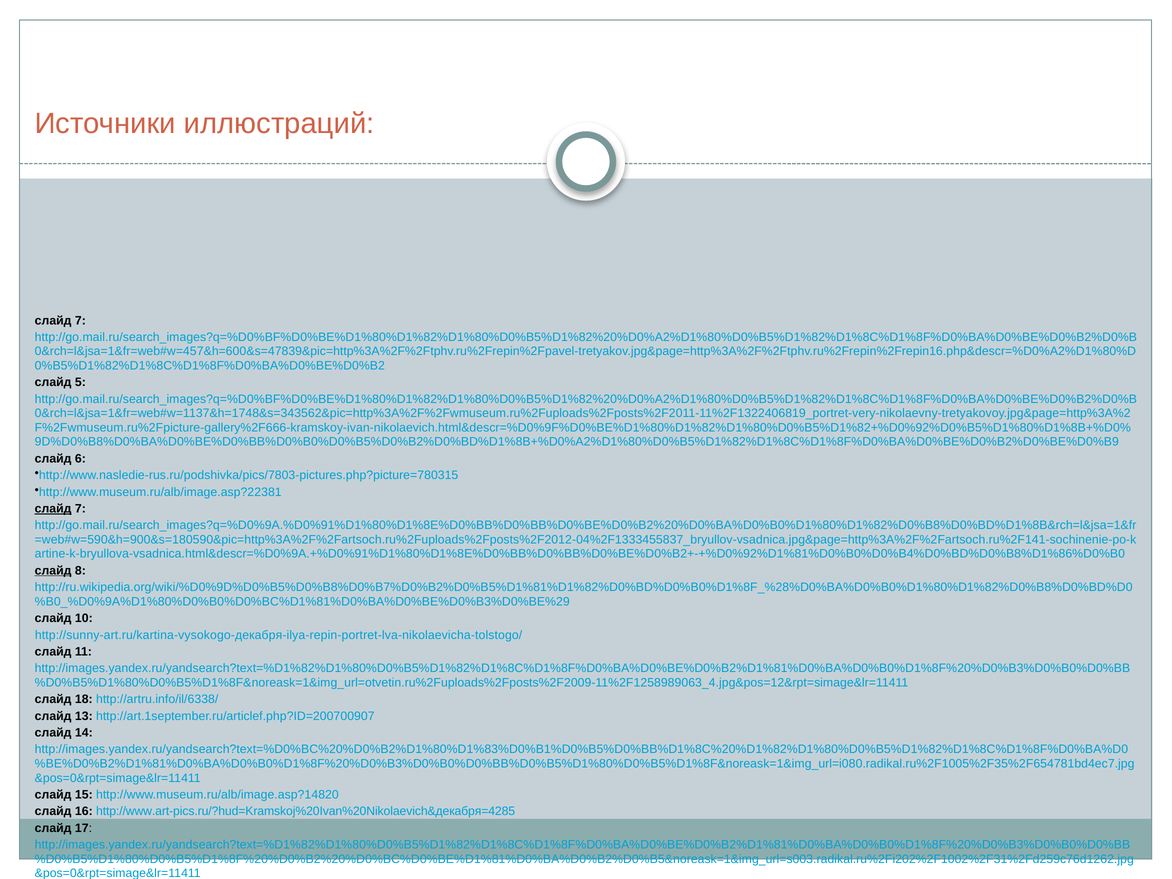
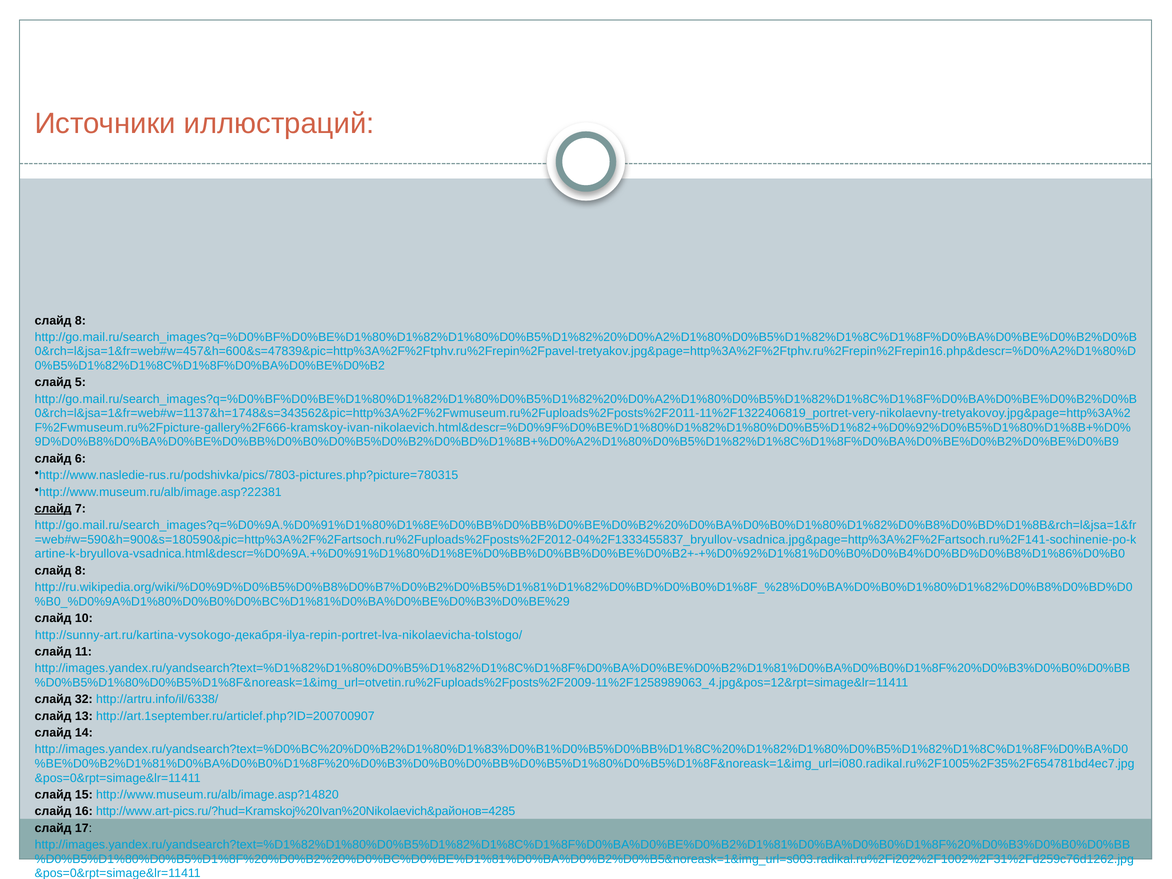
7 at (80, 320): 7 -> 8
слайд at (53, 571) underline: present -> none
18: 18 -> 32
http://www.art-pics.ru/?hud=Kramskoj%20Ivan%20Nikolaevich&декабря=4285: http://www.art-pics.ru/?hud=Kramskoj%20Ivan%20Nikolaevich&декабря=4285 -> http://www.art-pics.ru/?hud=Kramskoj%20Ivan%20Nikolaevich&районов=4285
